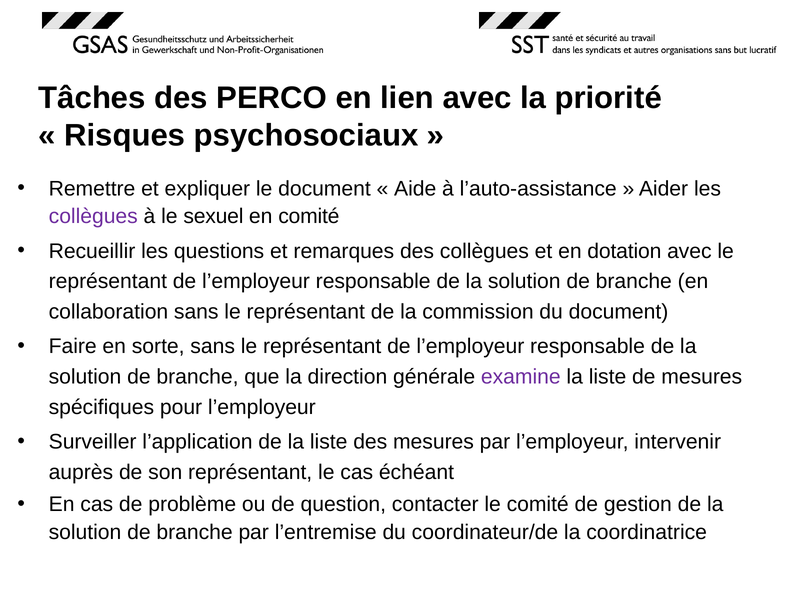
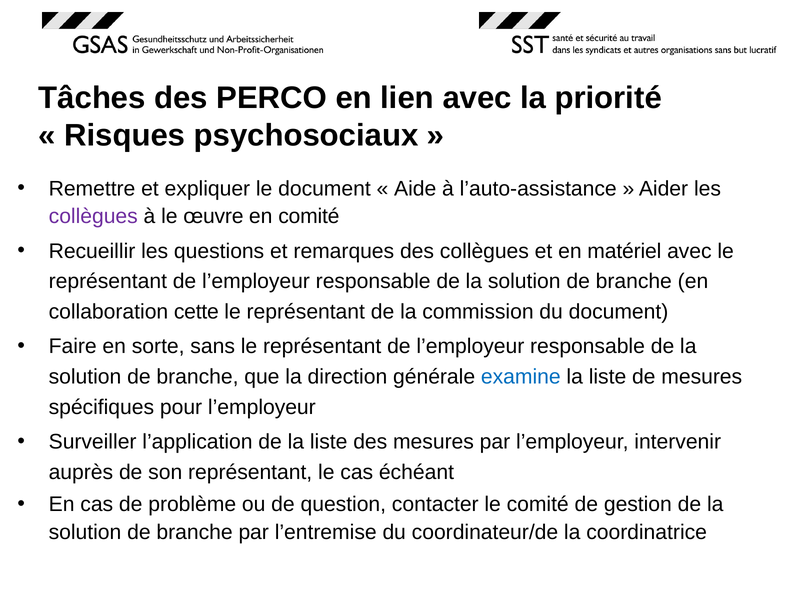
sexuel: sexuel -> œuvre
dotation: dotation -> matériel
collaboration sans: sans -> cette
examine colour: purple -> blue
